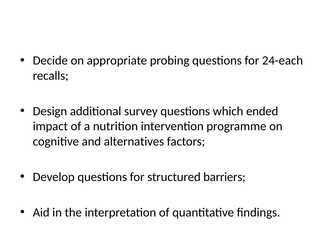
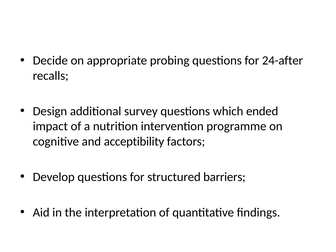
24-each: 24-each -> 24-after
alternatives: alternatives -> acceptibility
